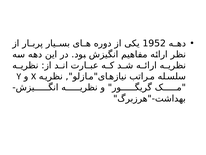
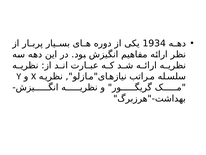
1952: 1952 -> 1934
